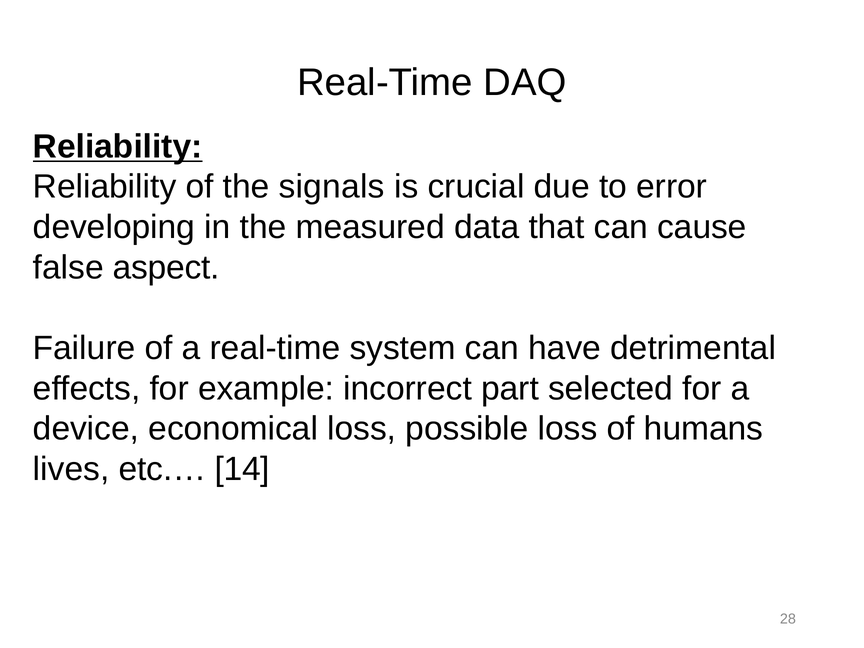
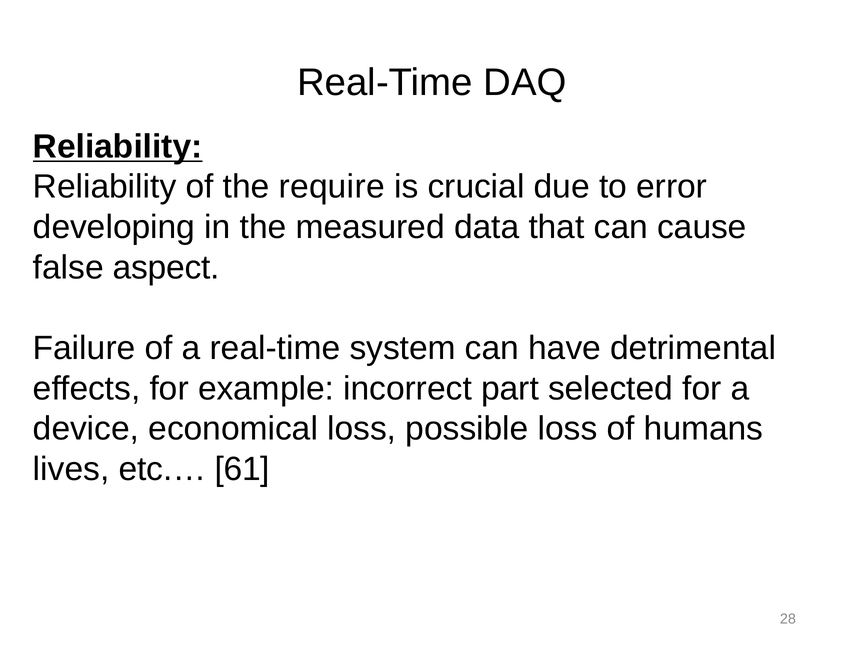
signals: signals -> require
14: 14 -> 61
